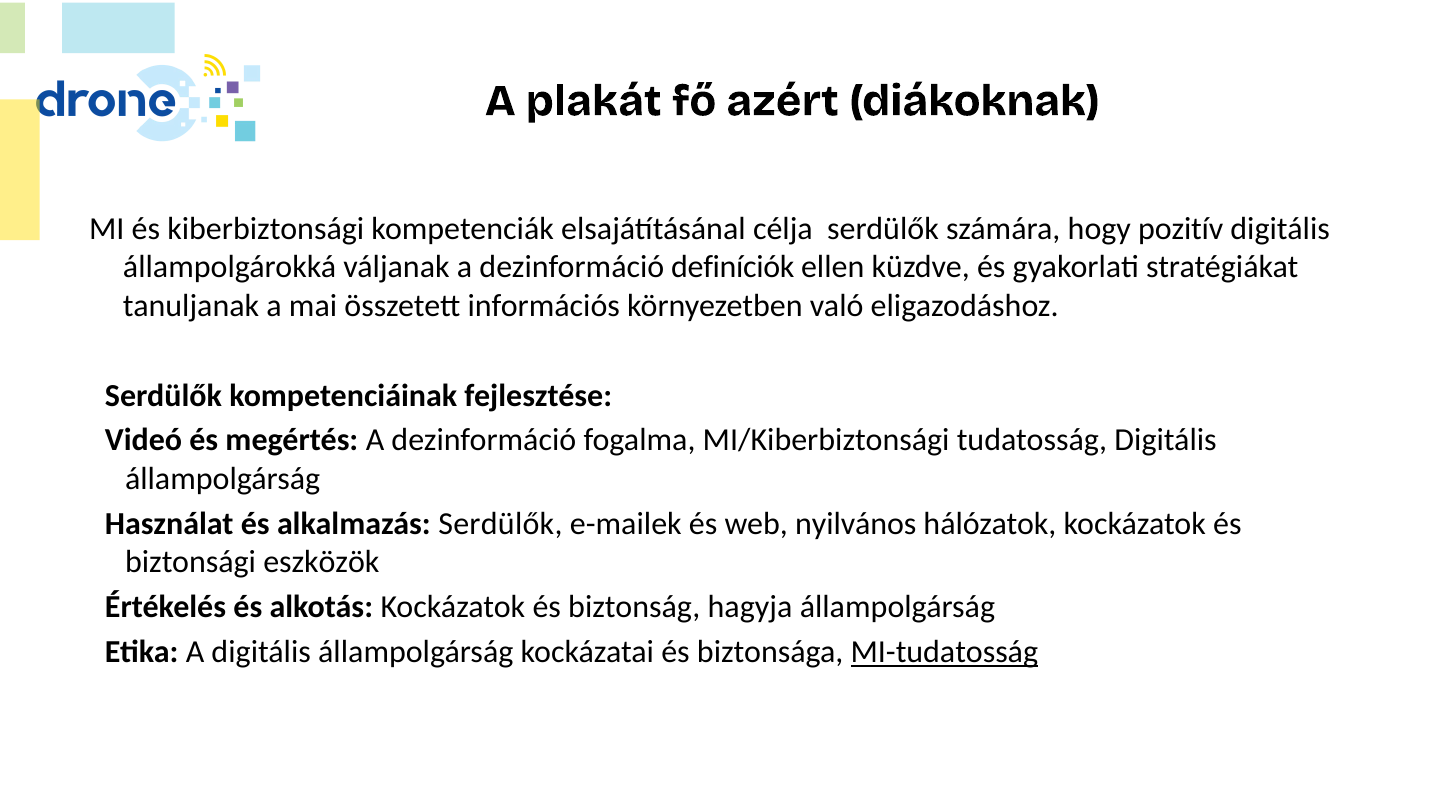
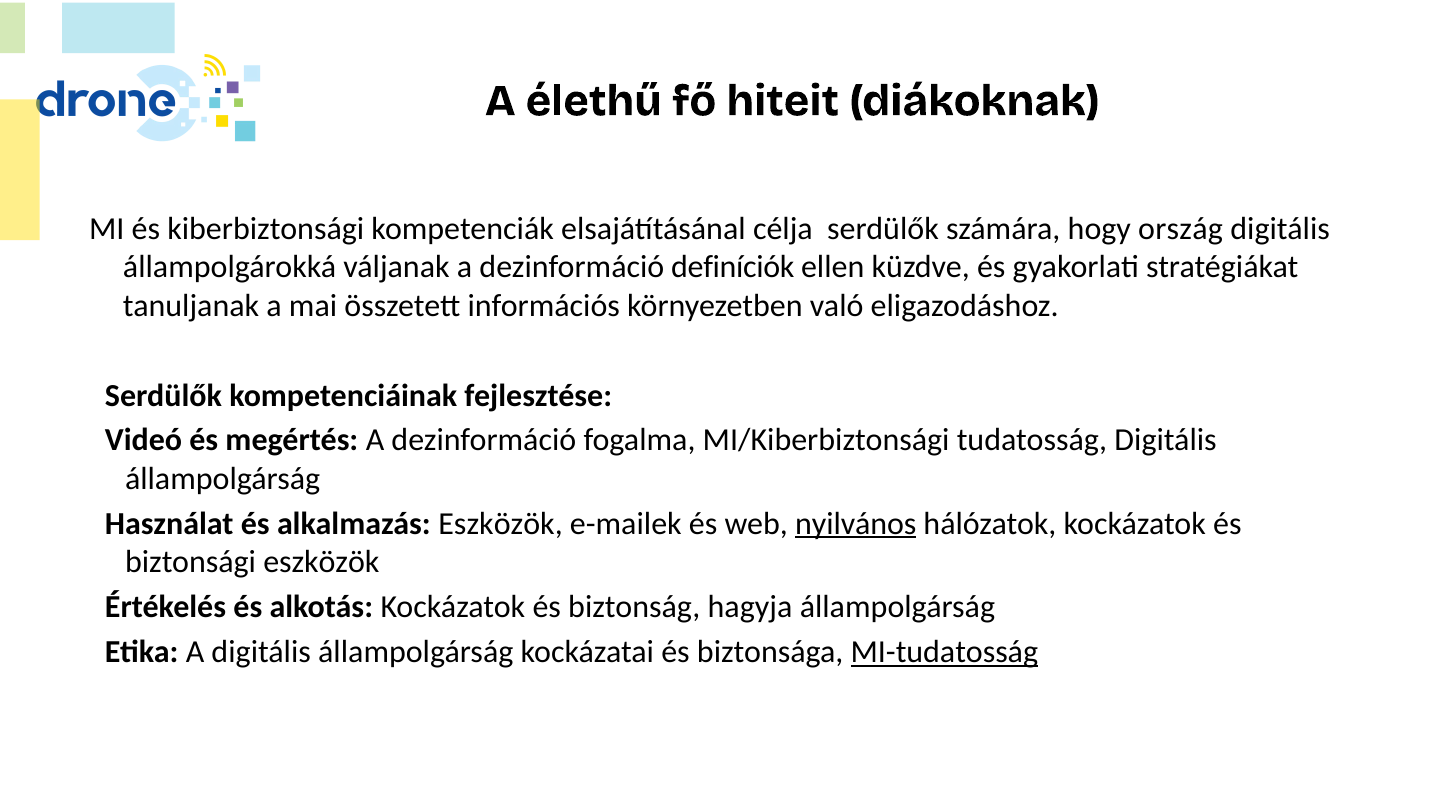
plakát: plakát -> élethű
azért: azért -> hiteit
pozitív: pozitív -> ország
alkalmazás Serdülők: Serdülők -> Eszközök
nyilvános underline: none -> present
